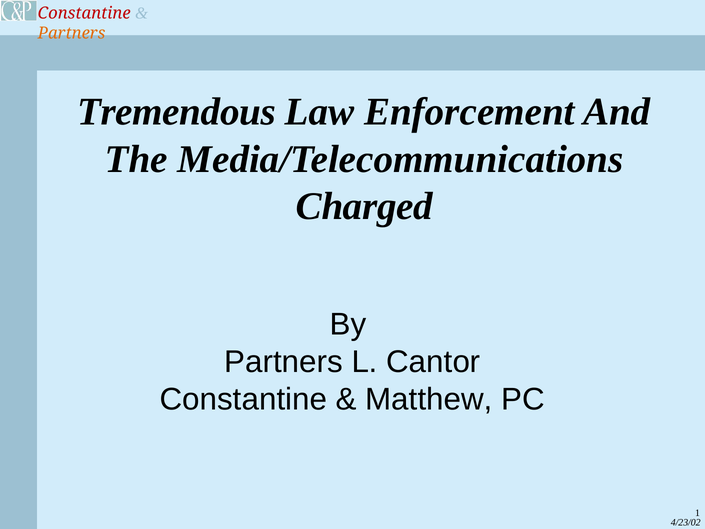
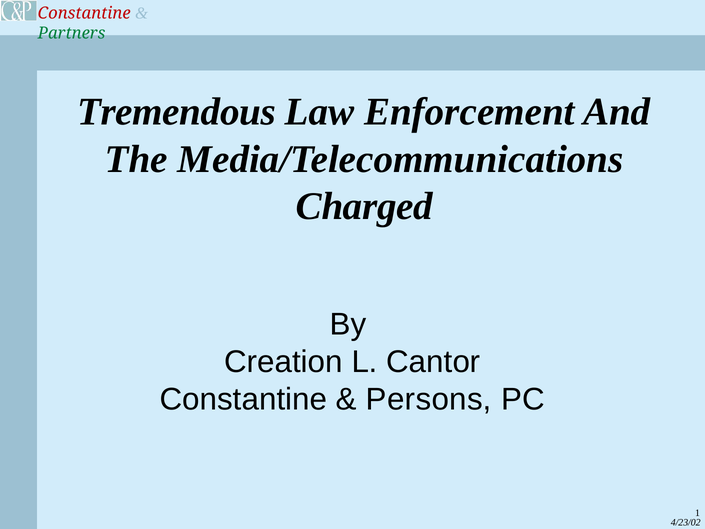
Partners at (72, 33) colour: orange -> green
Partners at (284, 362): Partners -> Creation
Matthew: Matthew -> Persons
